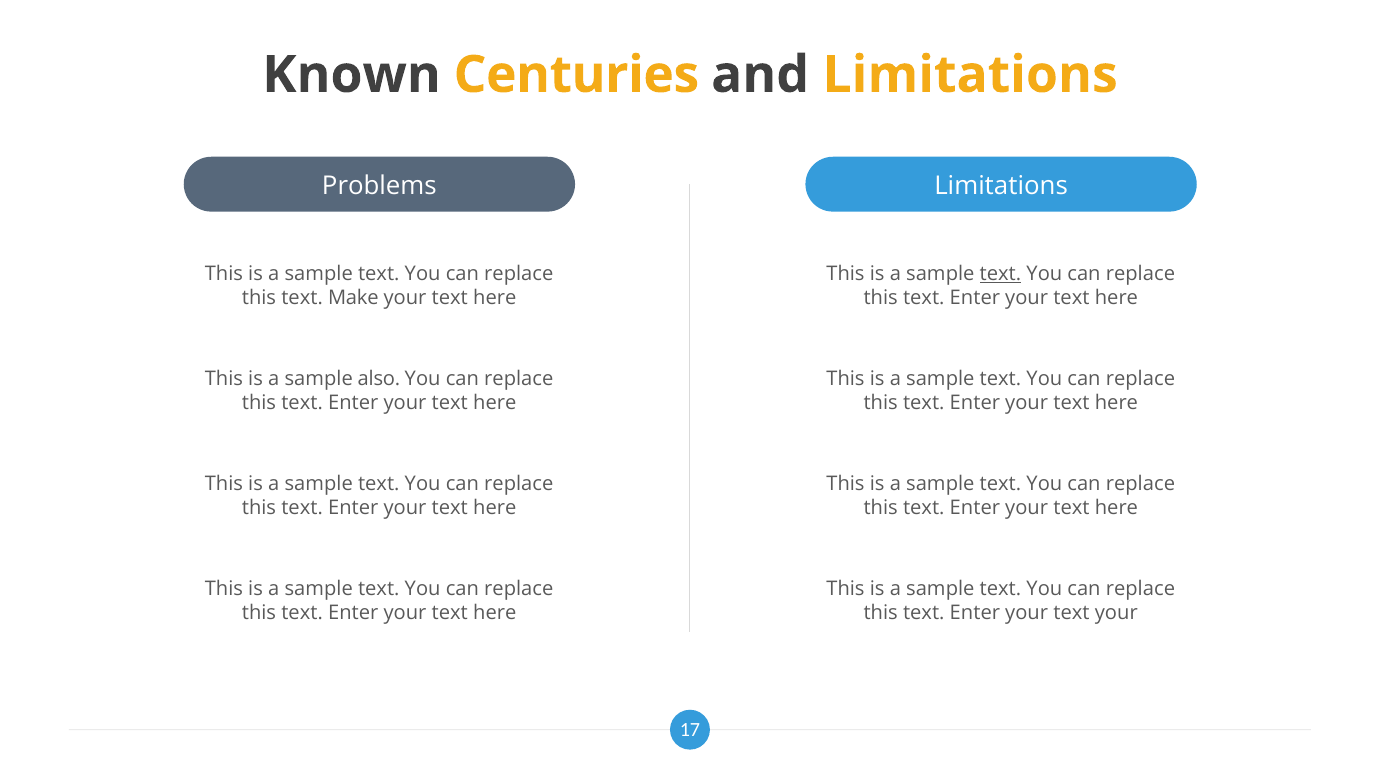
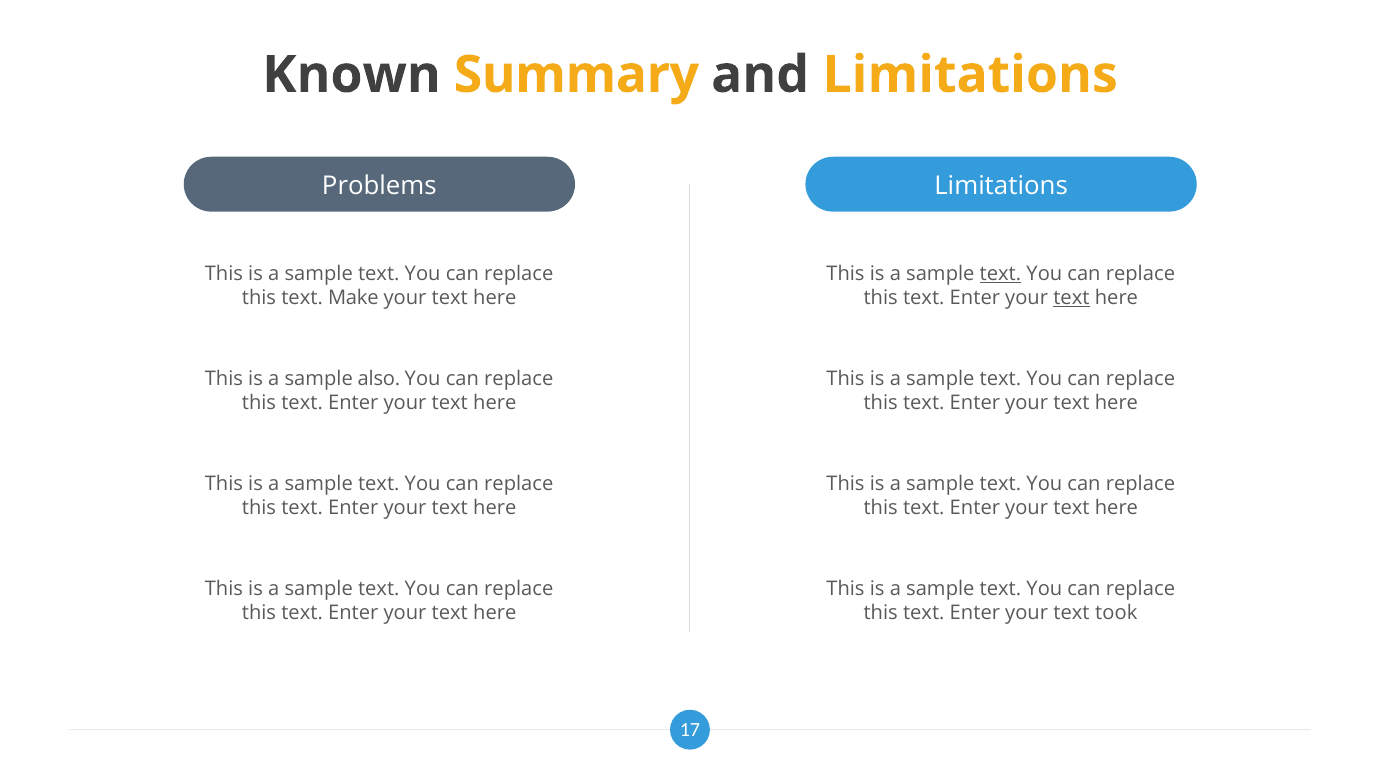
Centuries: Centuries -> Summary
text at (1071, 298) underline: none -> present
text your: your -> took
